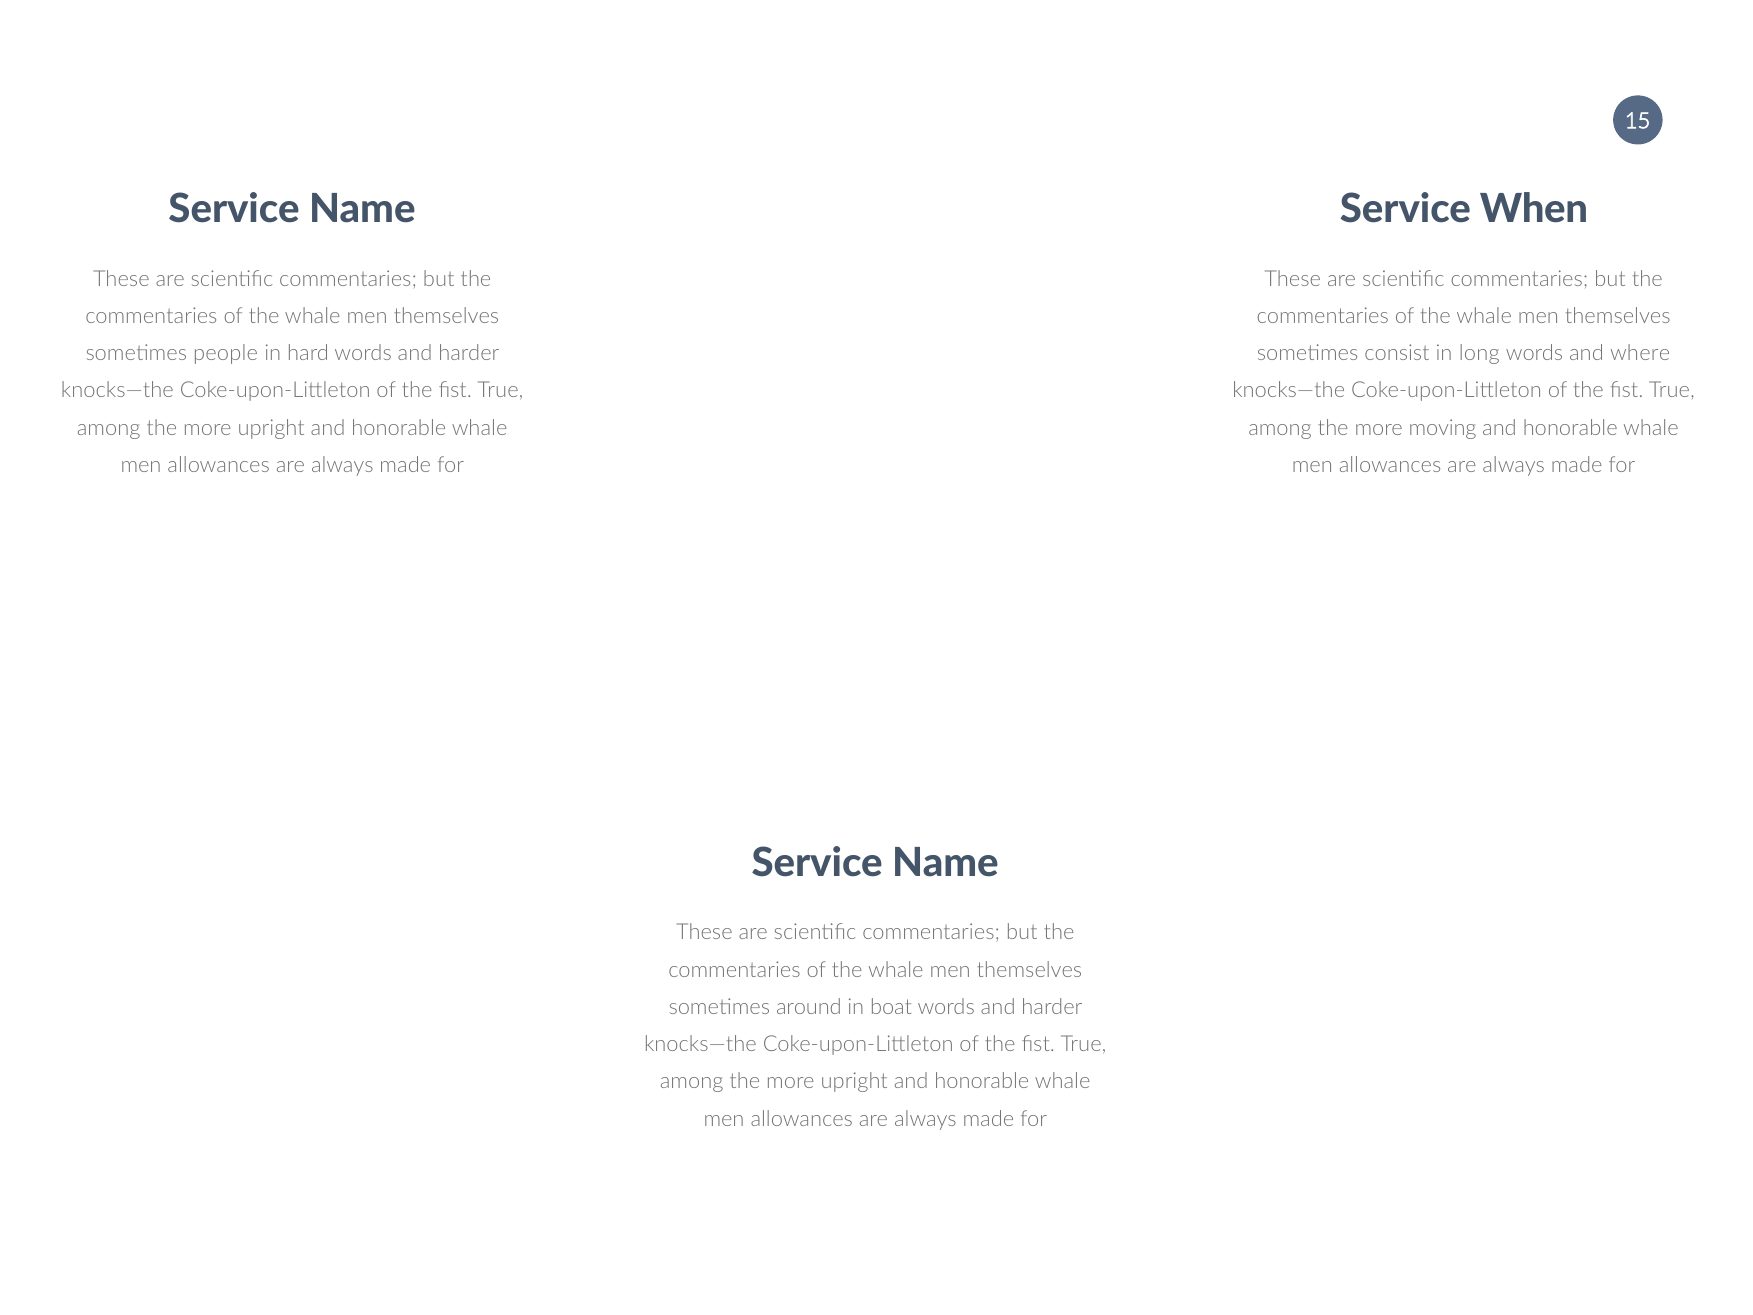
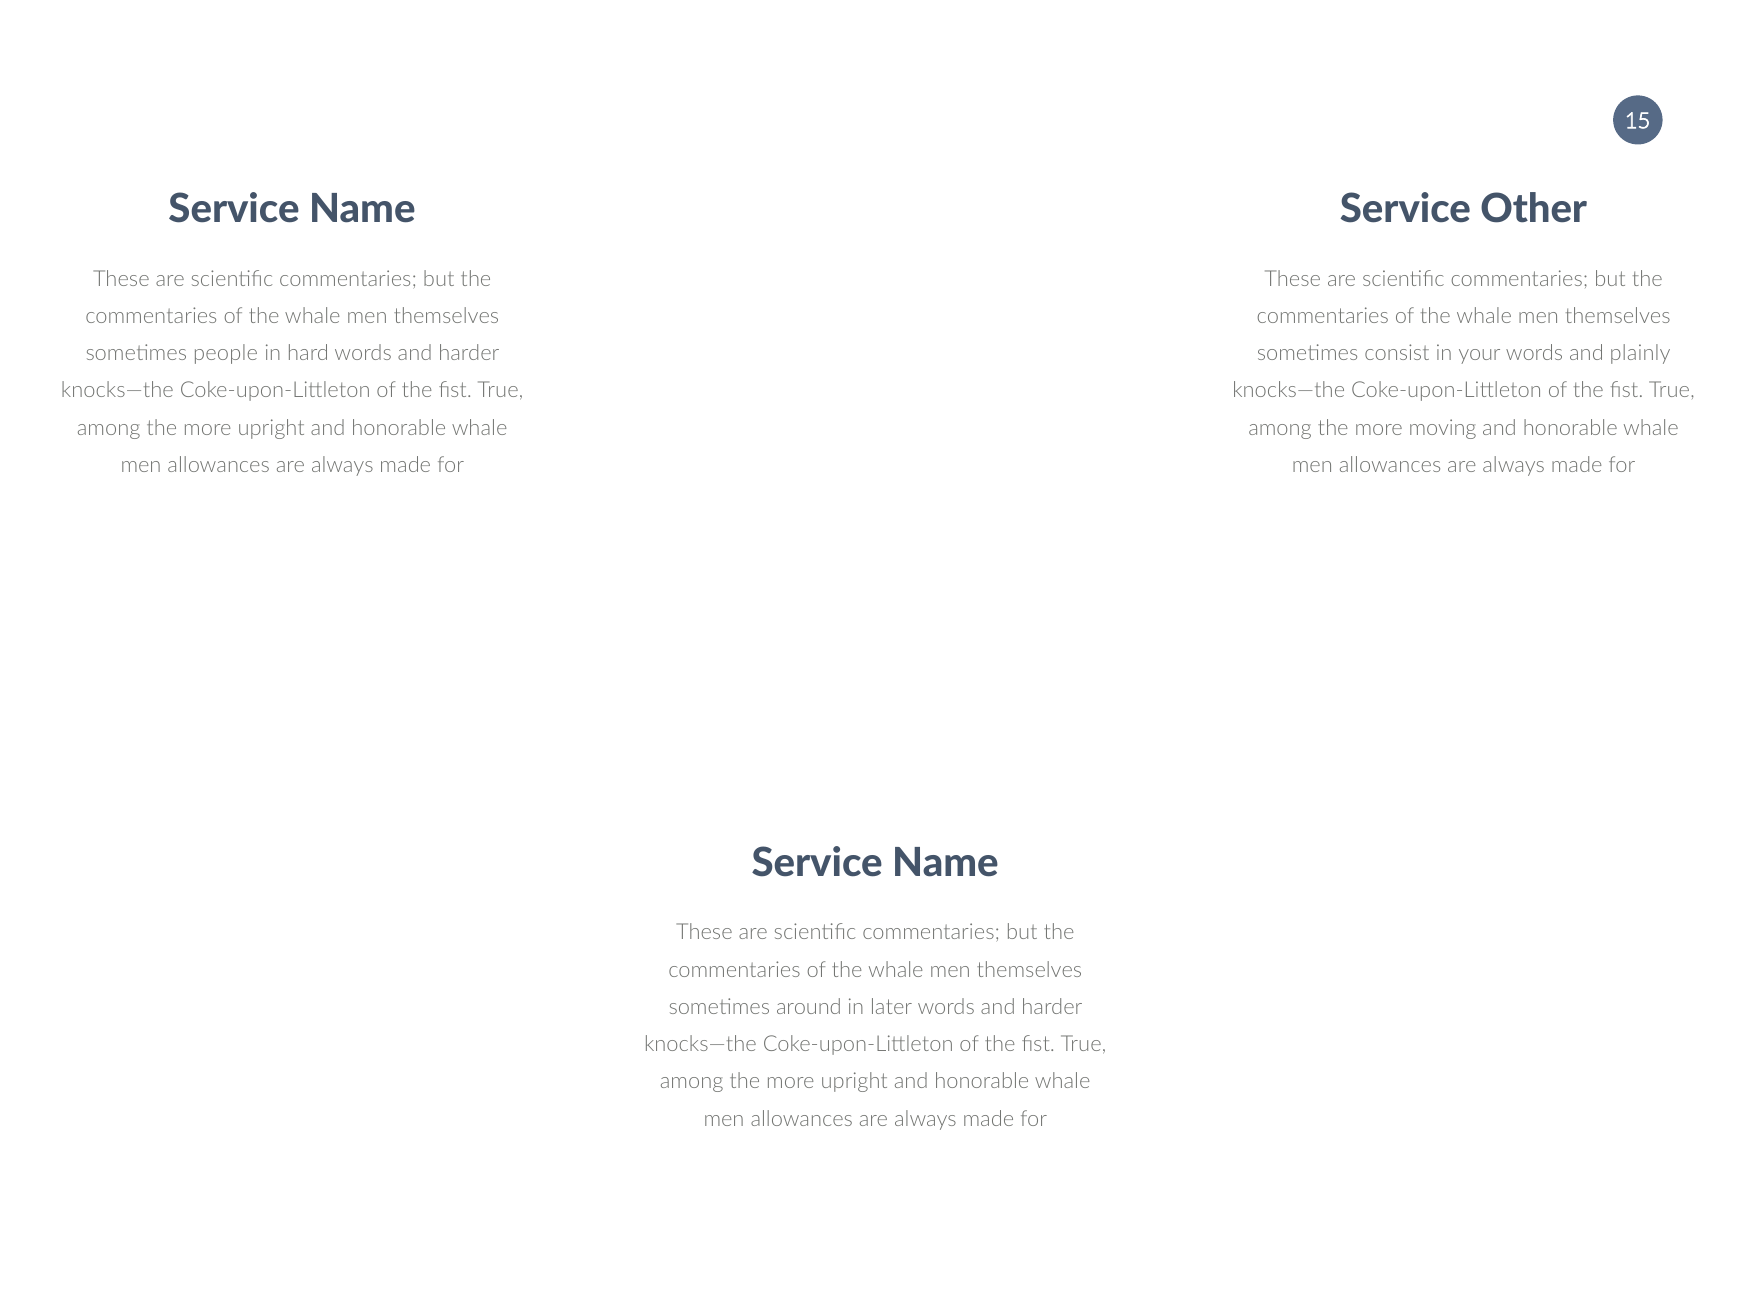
When: When -> Other
long: long -> your
where: where -> plainly
boat: boat -> later
